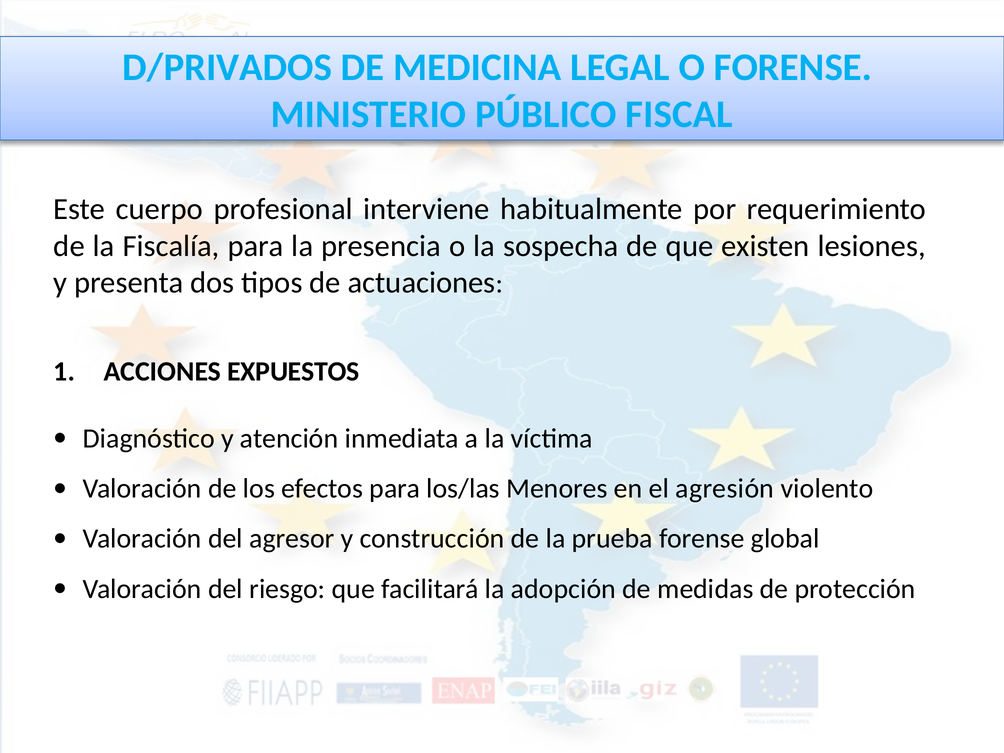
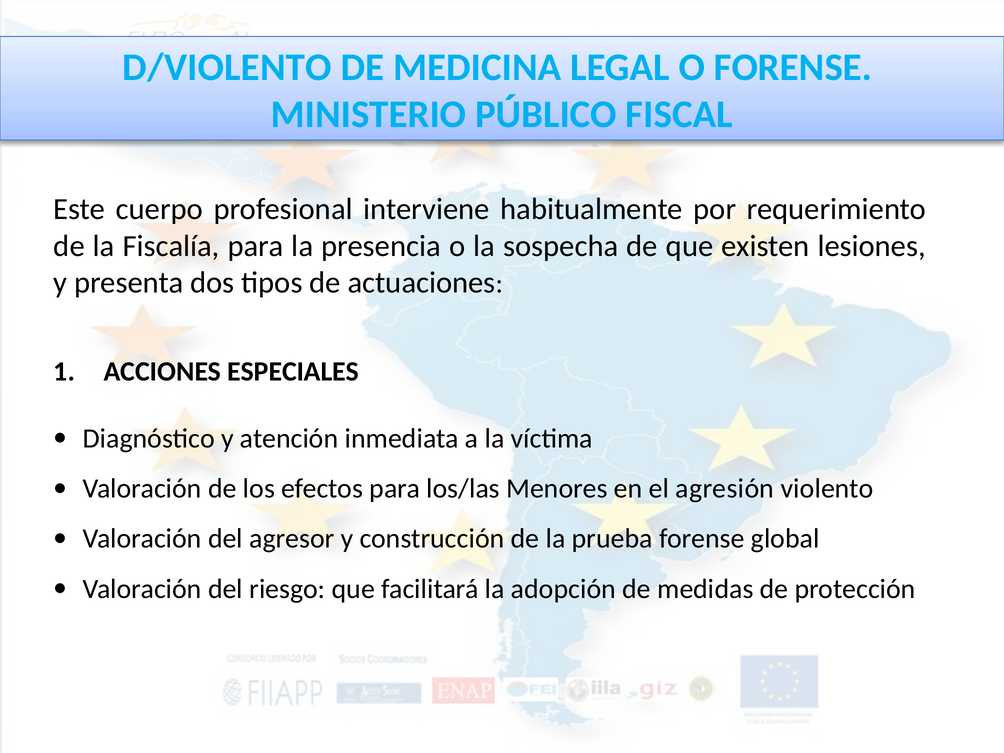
D/PRIVADOS: D/PRIVADOS -> D/VIOLENTO
EXPUESTOS: EXPUESTOS -> ESPECIALES
